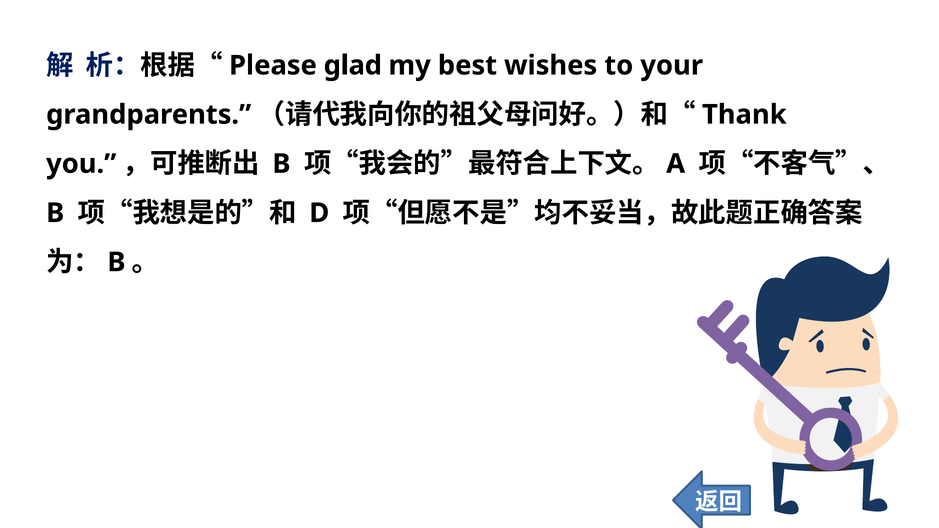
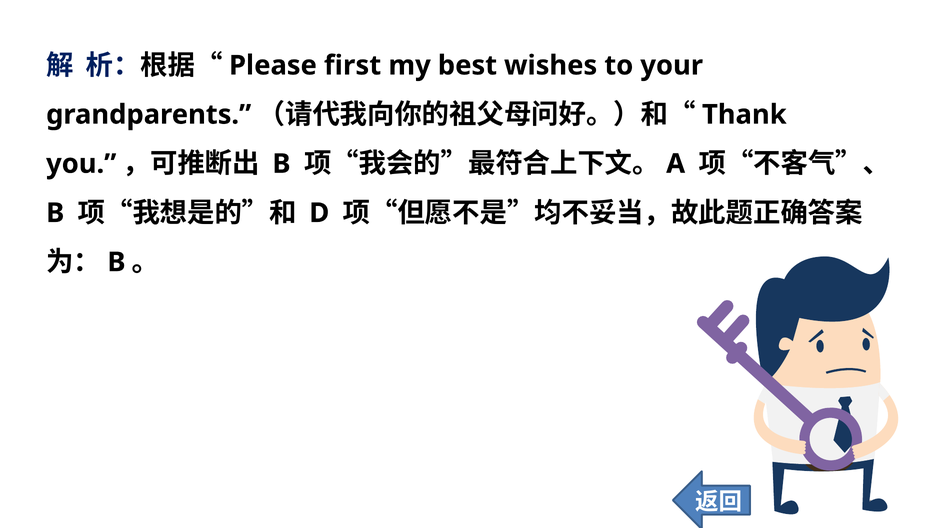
glad: glad -> first
